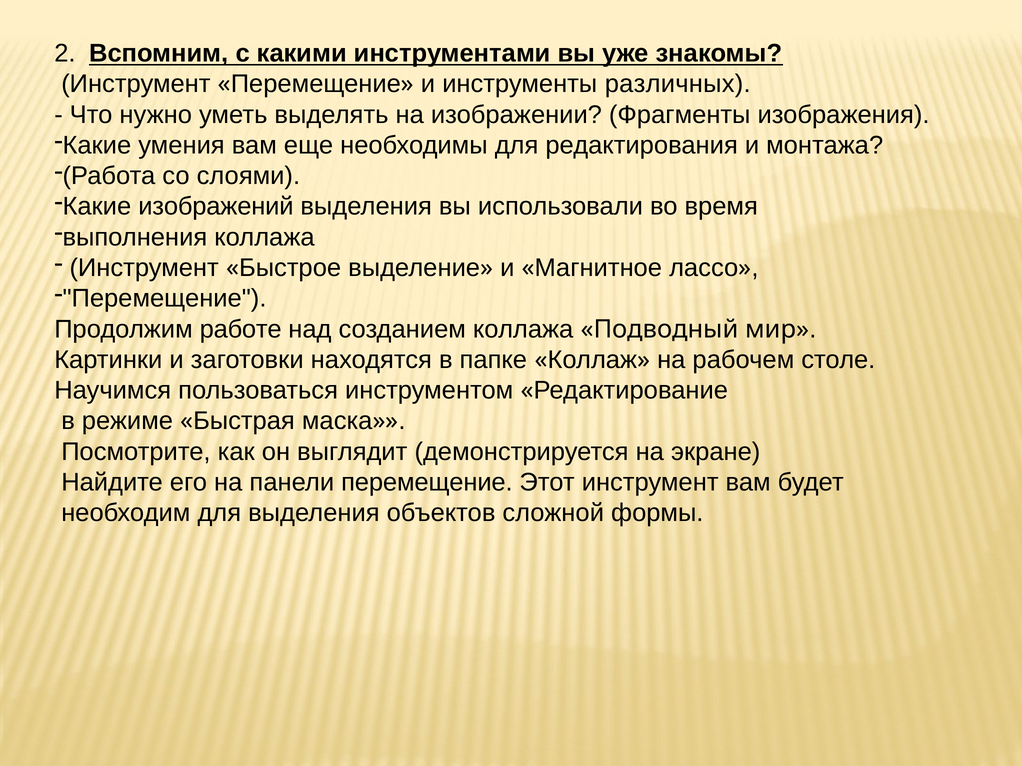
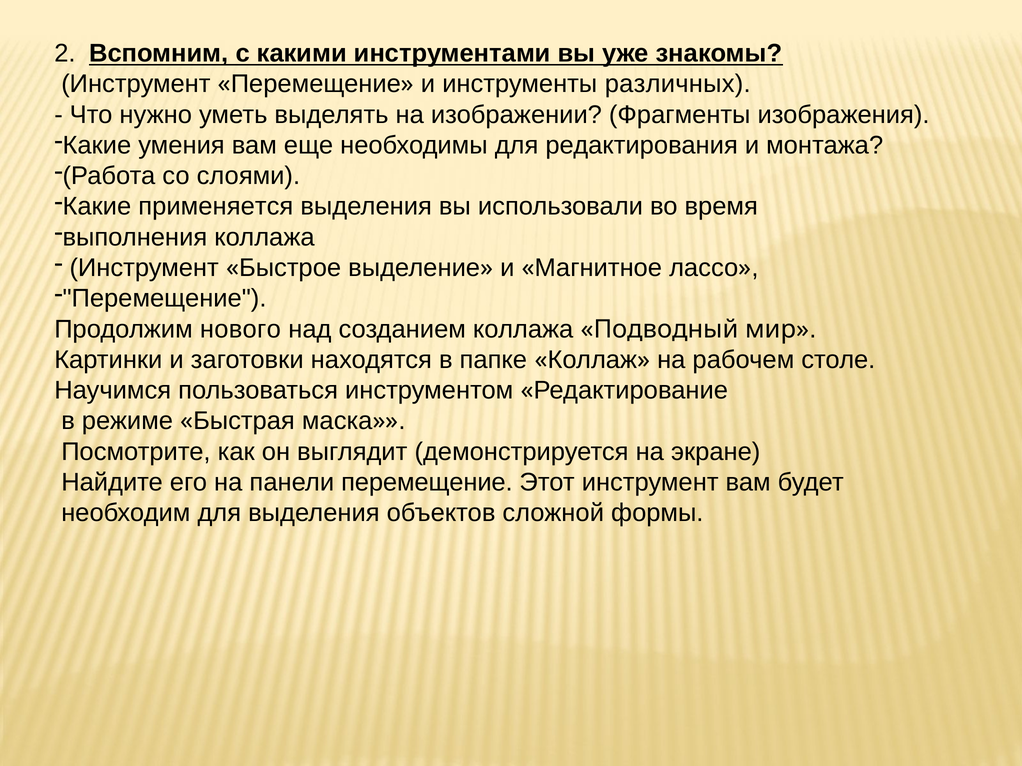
изображений: изображений -> применяется
работе: работе -> нового
